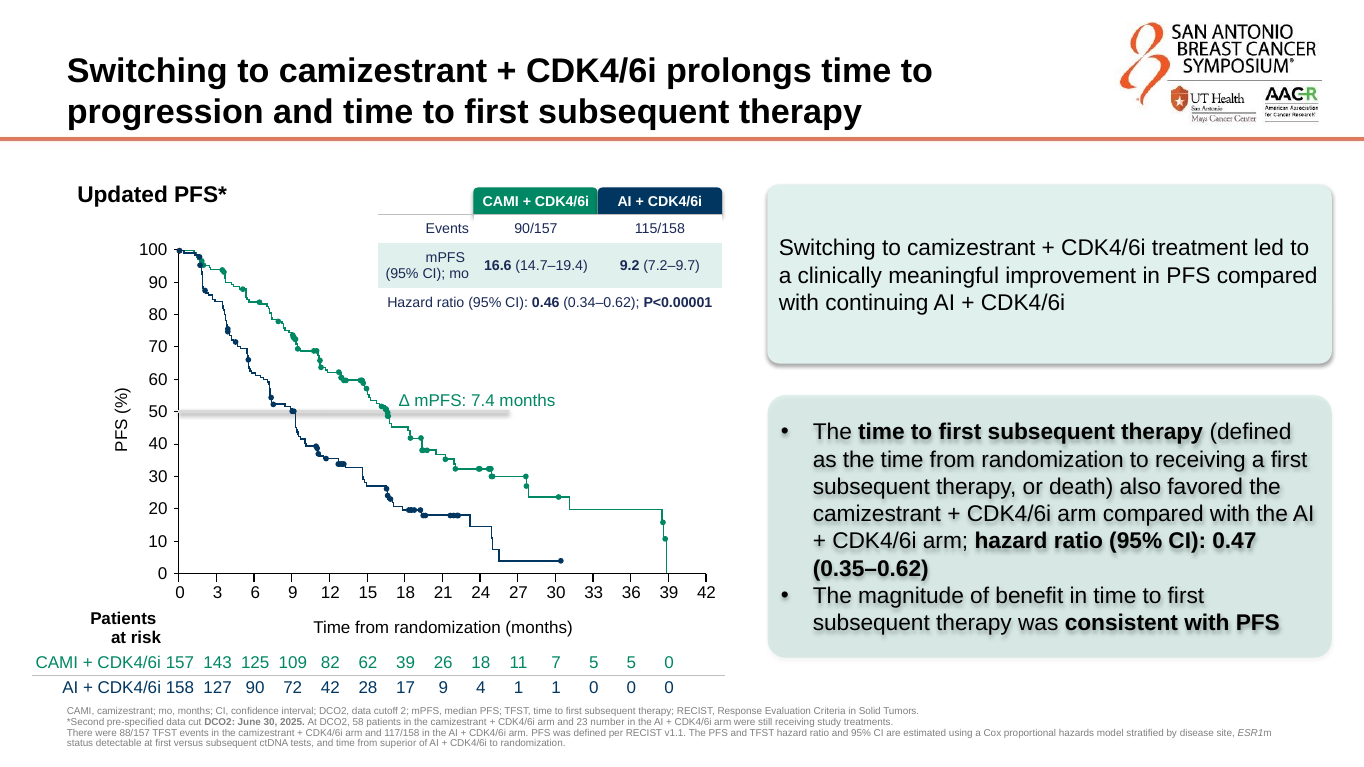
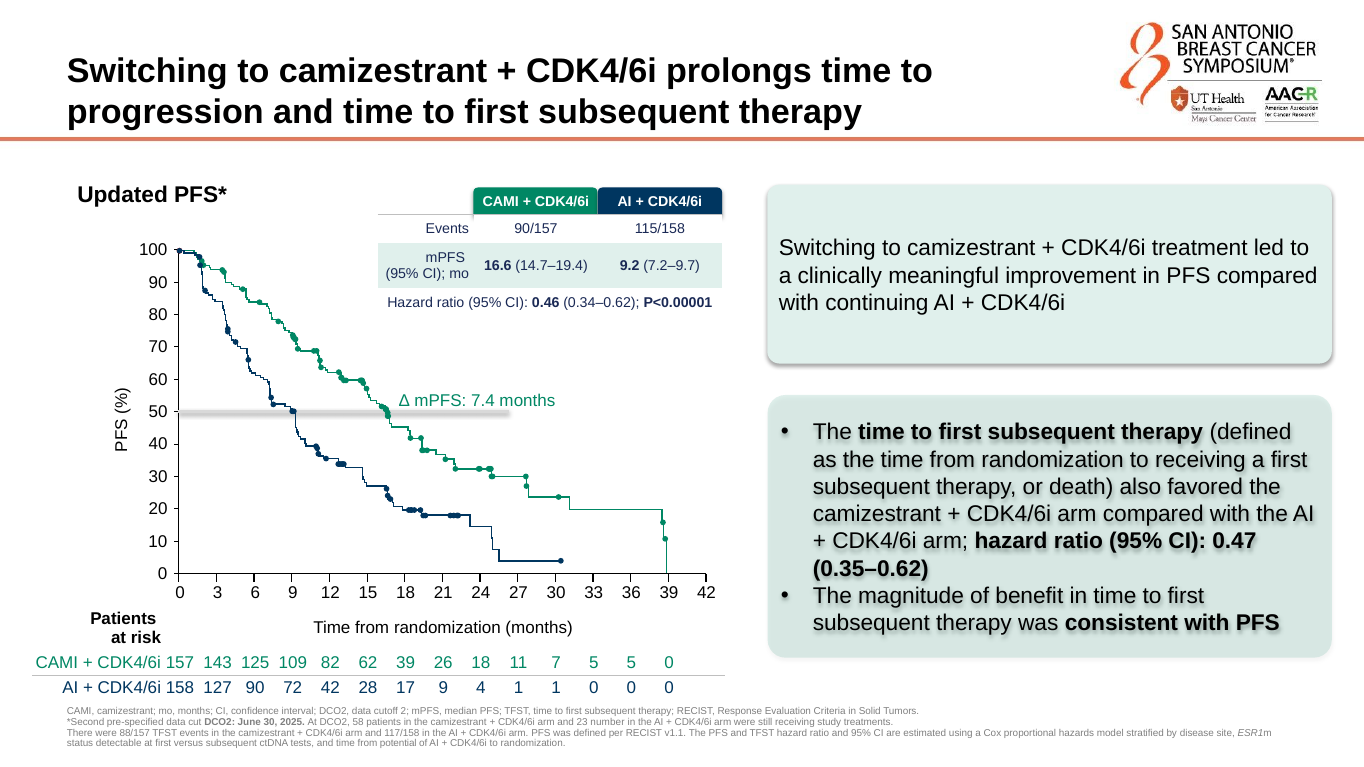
superior: superior -> potential
